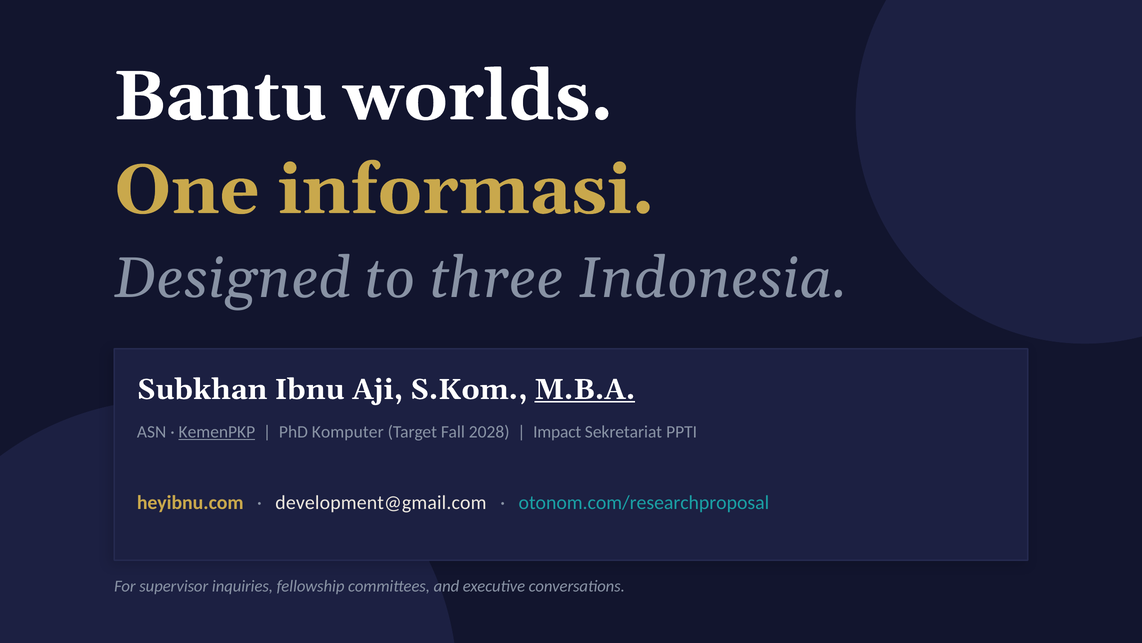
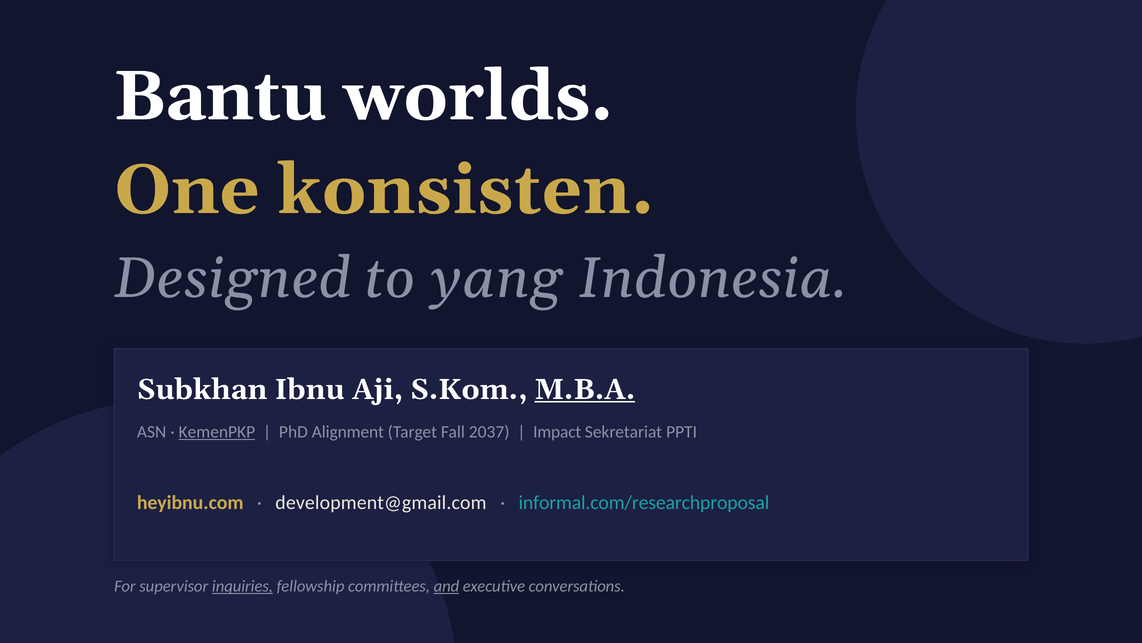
informasi: informasi -> konsisten
three: three -> yang
Komputer: Komputer -> Alignment
2028: 2028 -> 2037
otonom.com/researchproposal: otonom.com/researchproposal -> informal.com/researchproposal
inquiries underline: none -> present
and underline: none -> present
